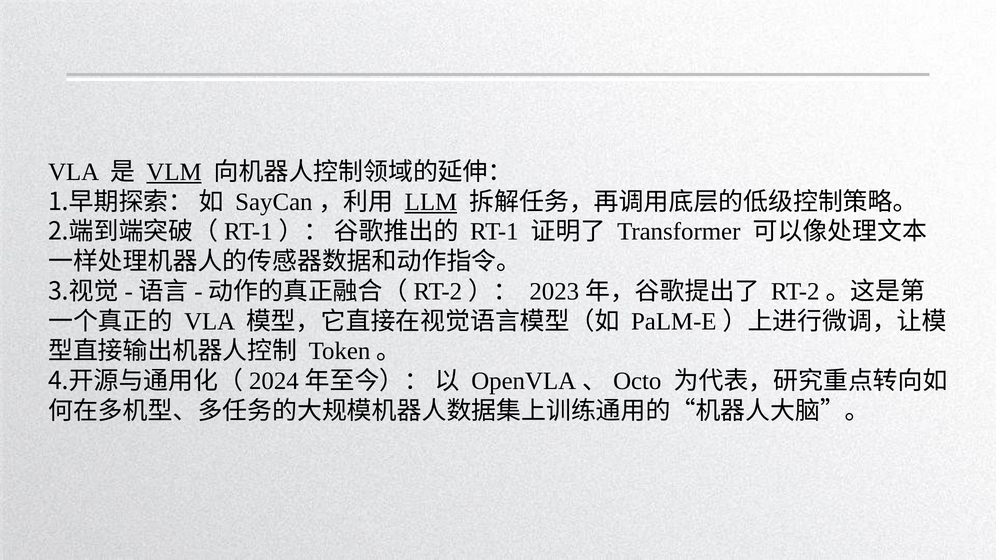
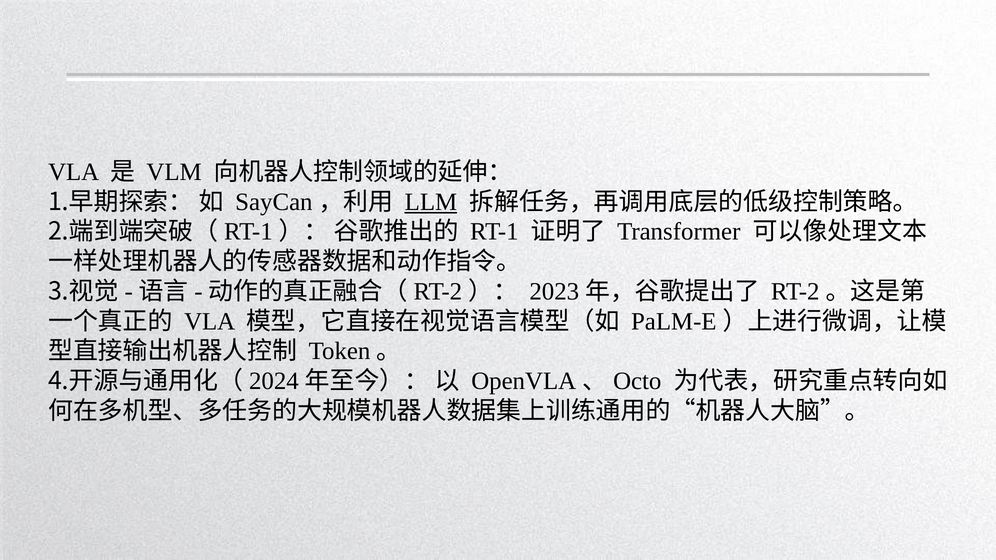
VLM underline: present -> none
